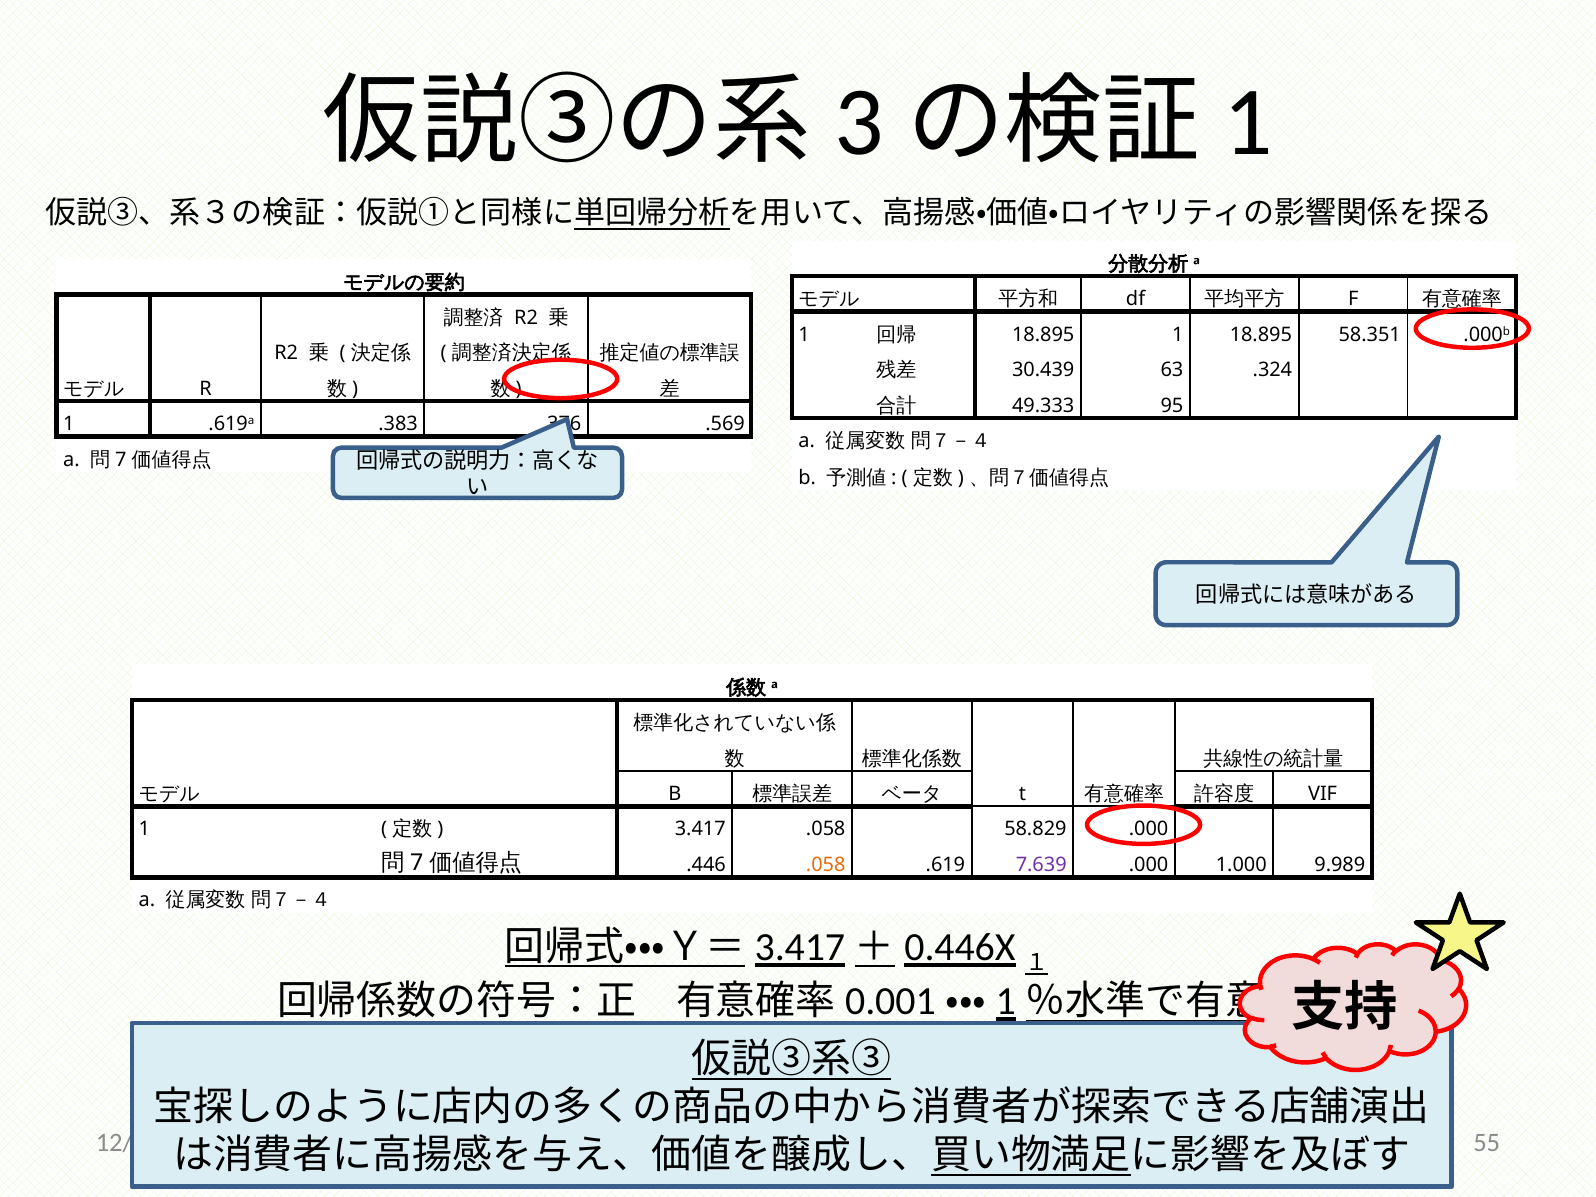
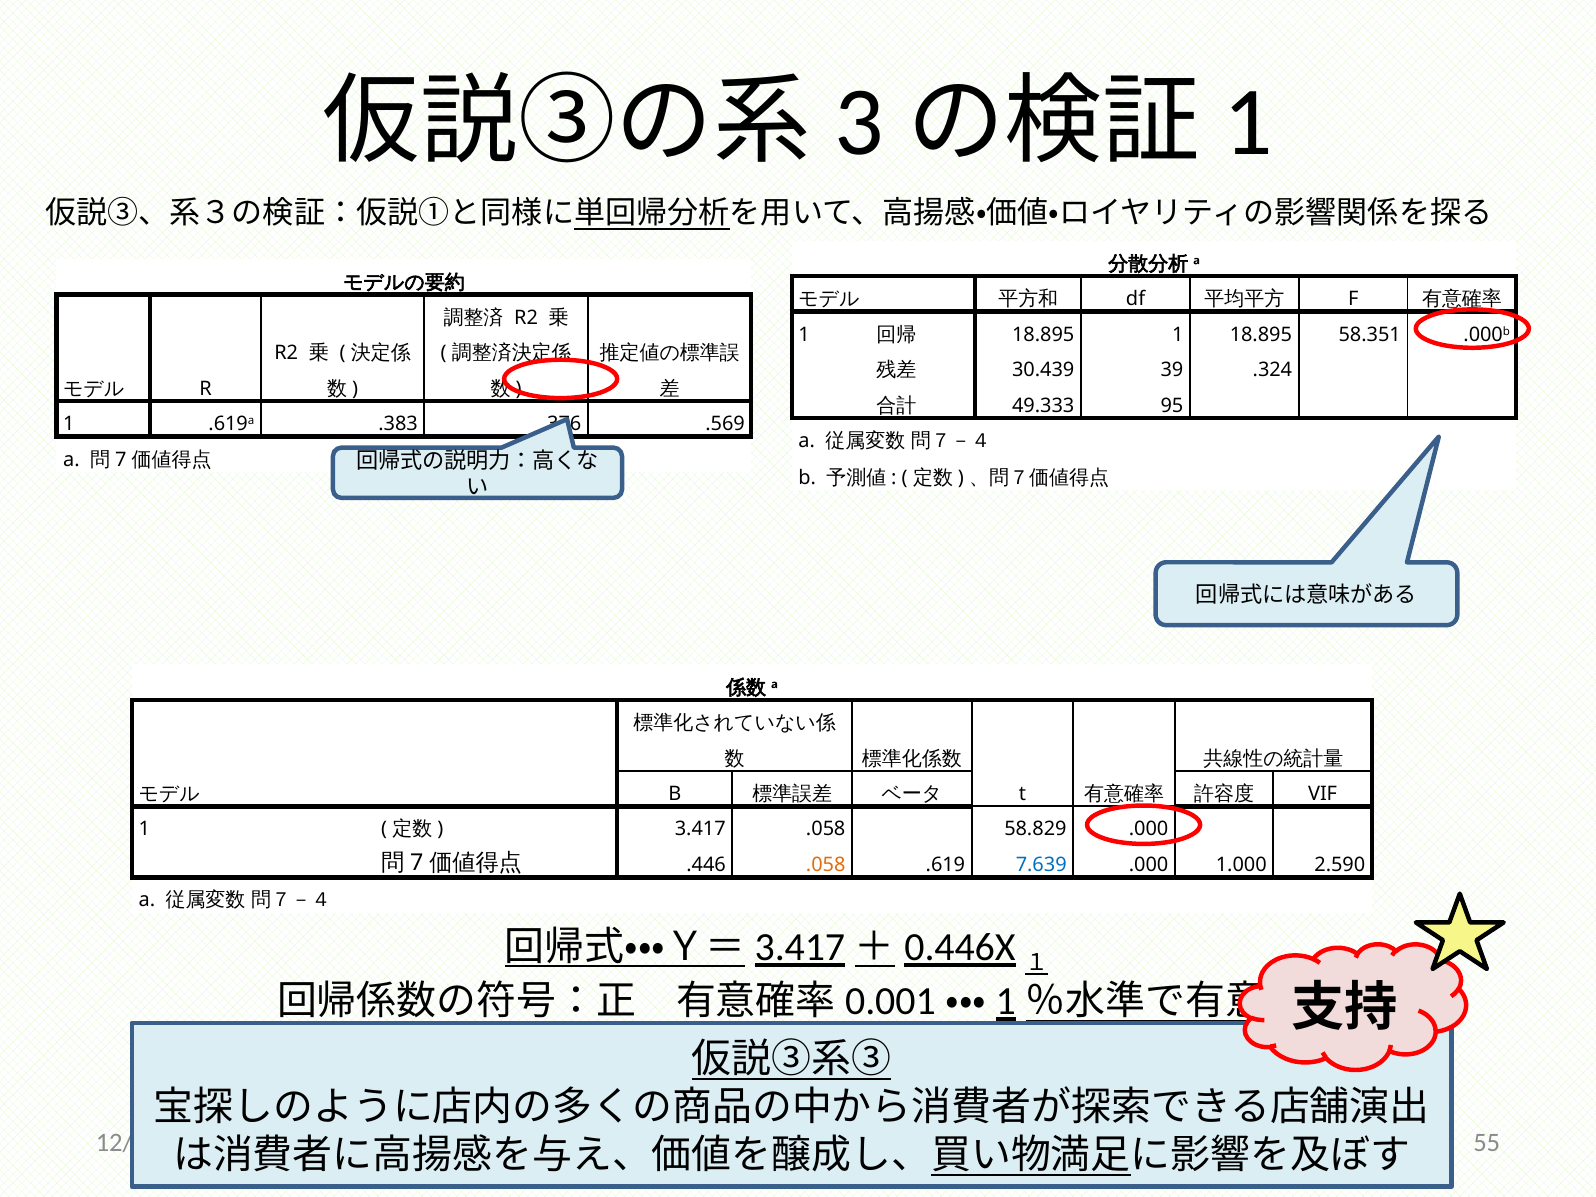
63: 63 -> 39
7.639 colour: purple -> blue
9.989: 9.989 -> 2.590
